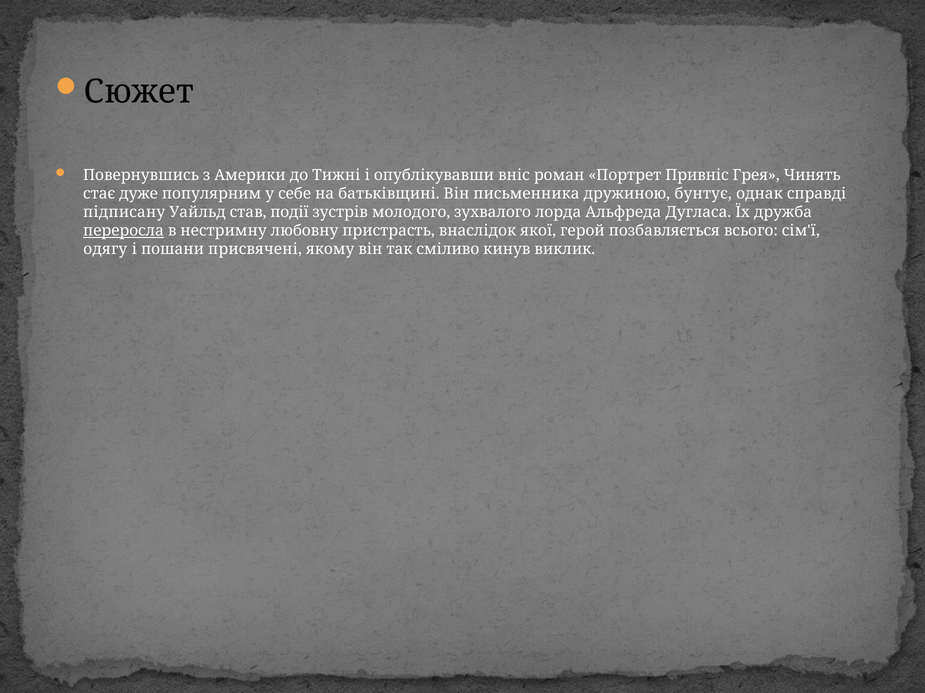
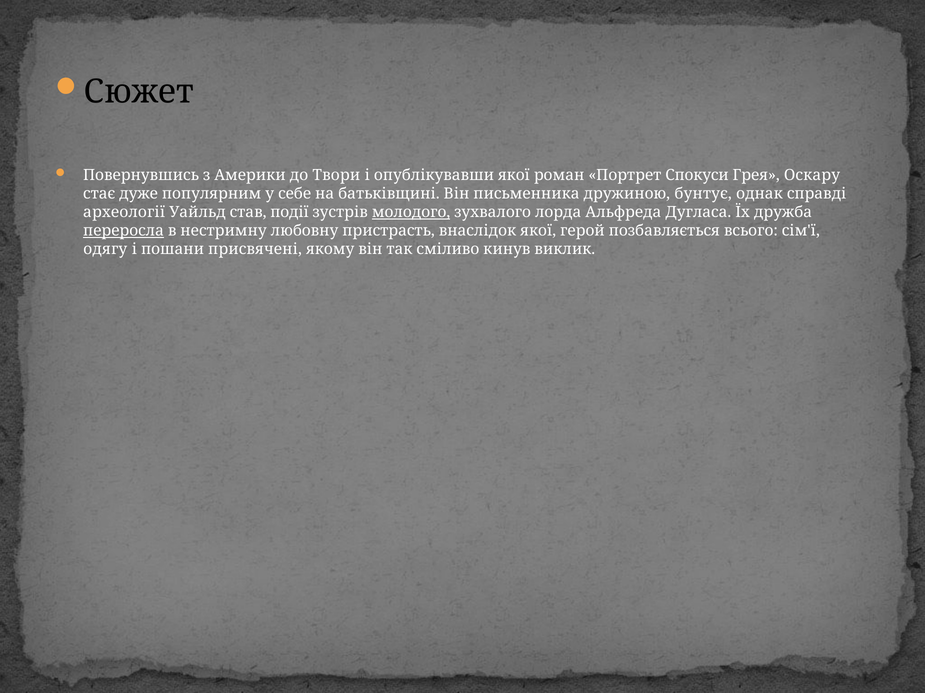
Тижні: Тижні -> Твори
опублікувавши вніс: вніс -> якої
Привніс: Привніс -> Спокуси
Чинять: Чинять -> Оскару
підписану: підписану -> археології
молодого underline: none -> present
